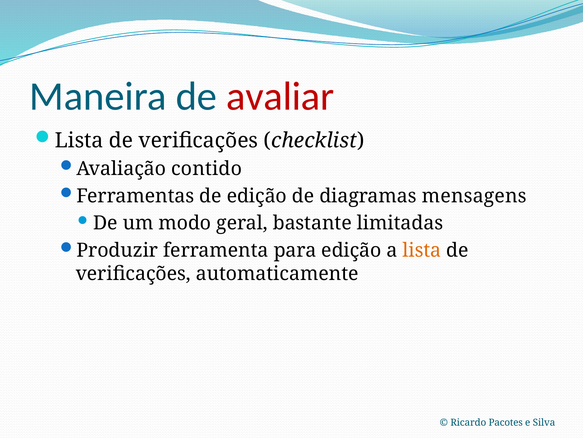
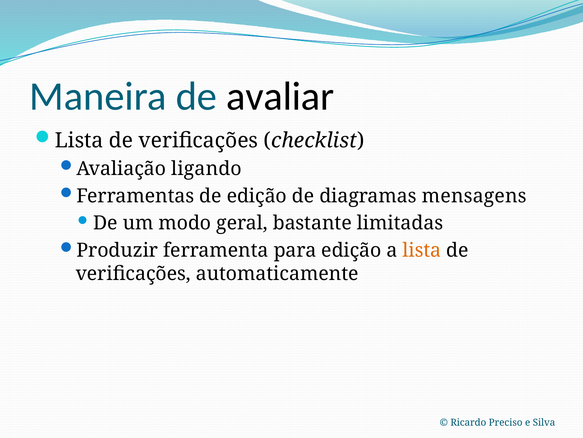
avaliar colour: red -> black
contido: contido -> ligando
Pacotes: Pacotes -> Preciso
